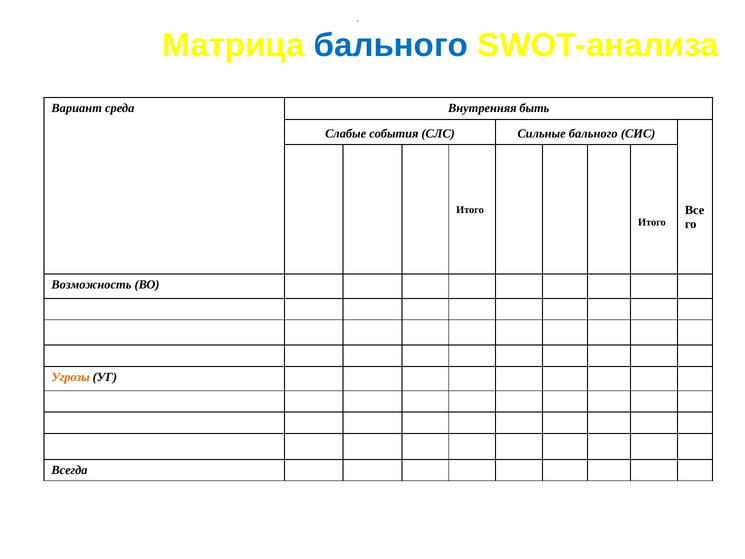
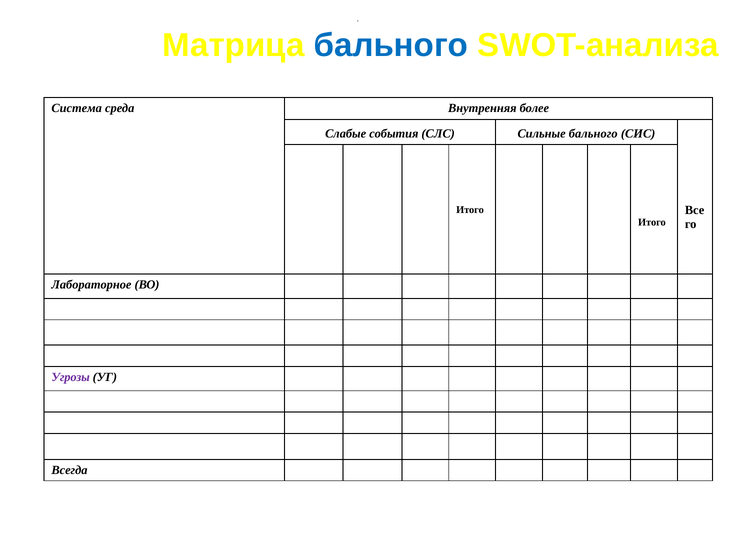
Вариант: Вариант -> Система
быть: быть -> более
Возможность: Возможность -> Лабораторное
Угрозы colour: orange -> purple
